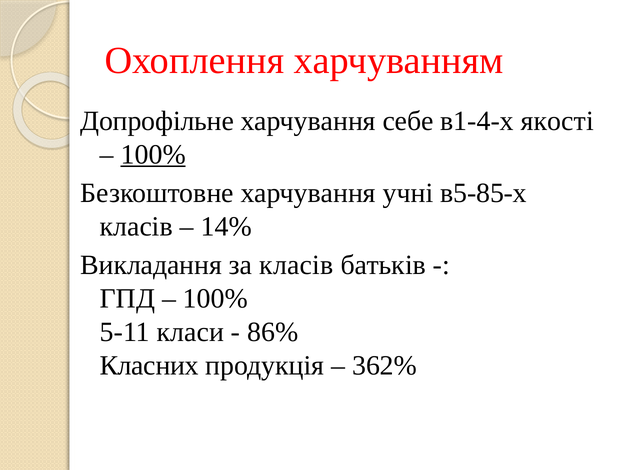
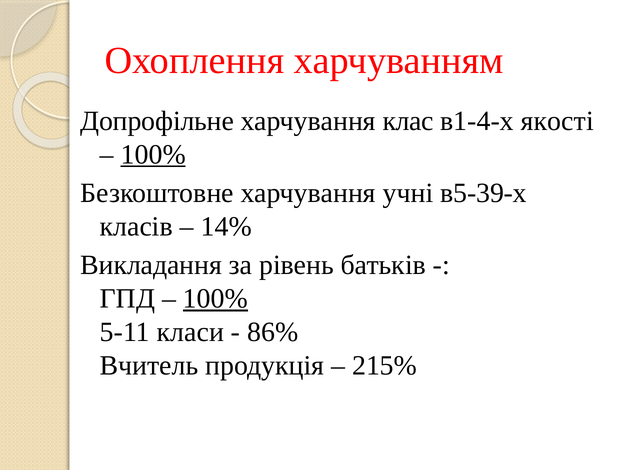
себе: себе -> клас
в5-85-х: в5-85-х -> в5-39-х
за класів: класів -> рівень
100% at (215, 299) underline: none -> present
Класних: Класних -> Вчитель
362%: 362% -> 215%
